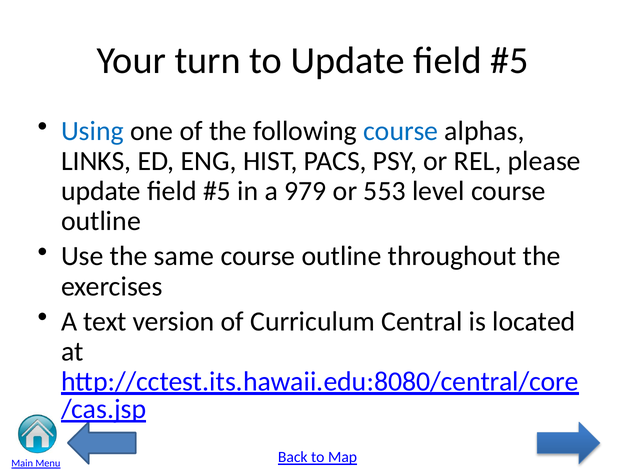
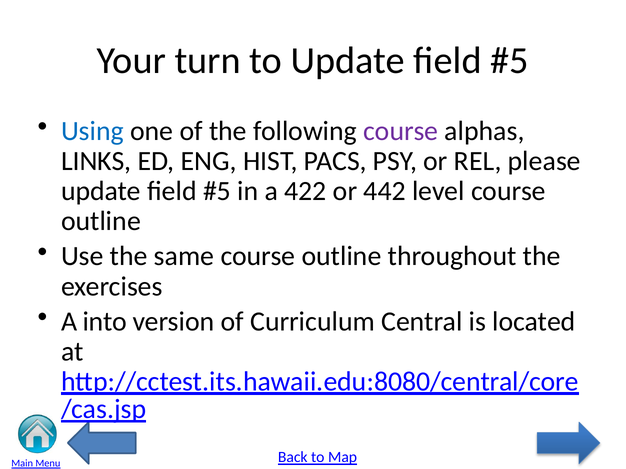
course at (401, 131) colour: blue -> purple
979: 979 -> 422
553: 553 -> 442
text: text -> into
